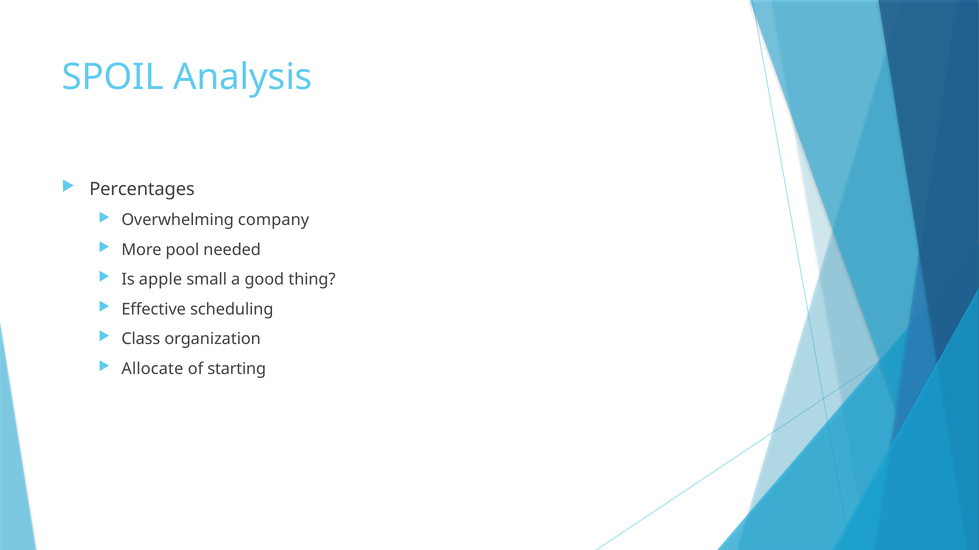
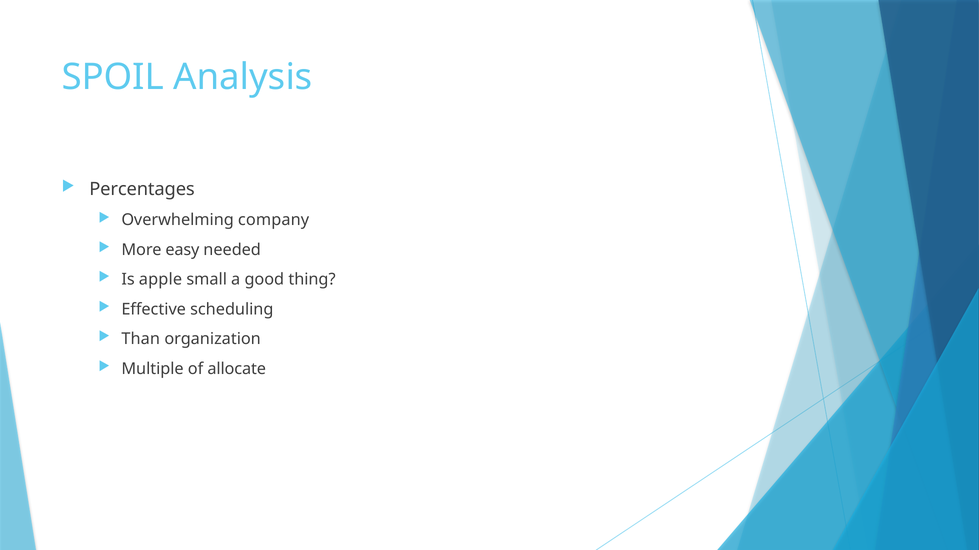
pool: pool -> easy
Class: Class -> Than
Allocate: Allocate -> Multiple
starting: starting -> allocate
